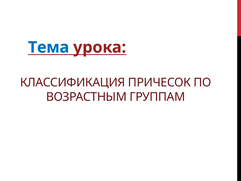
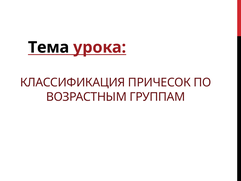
Тема colour: blue -> black
